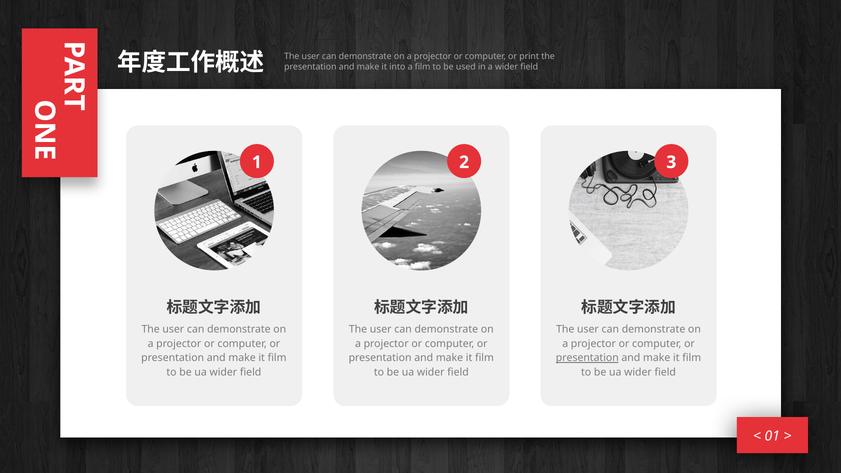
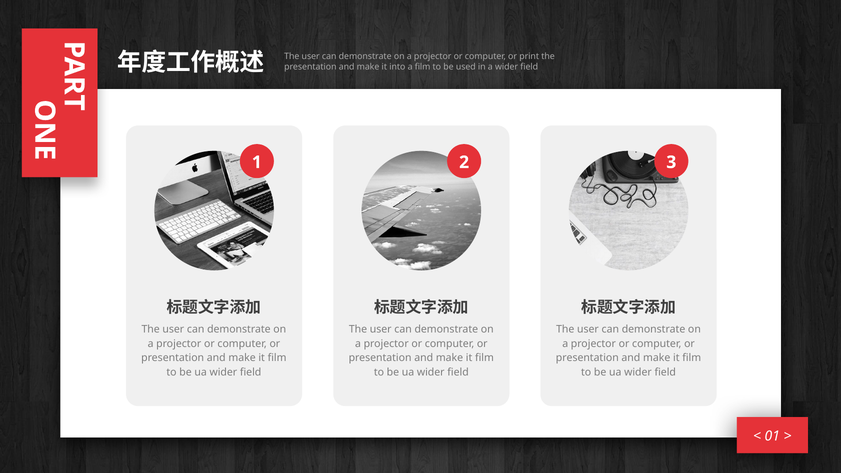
presentation at (587, 358) underline: present -> none
